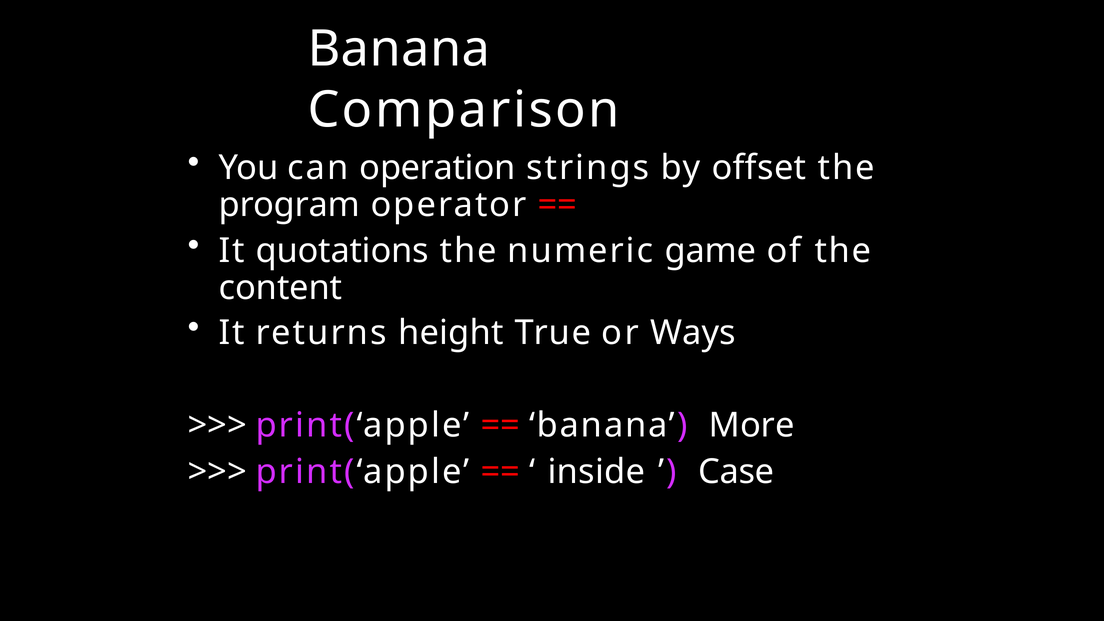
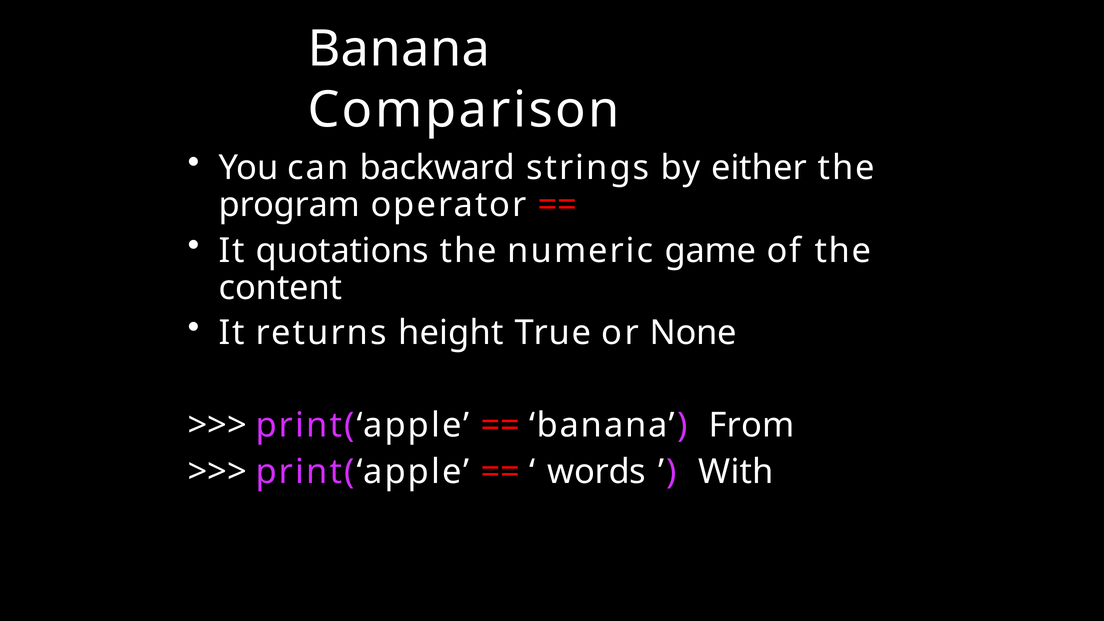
operation: operation -> backward
offset: offset -> either
Ways: Ways -> None
More: More -> From
inside: inside -> words
Case: Case -> With
